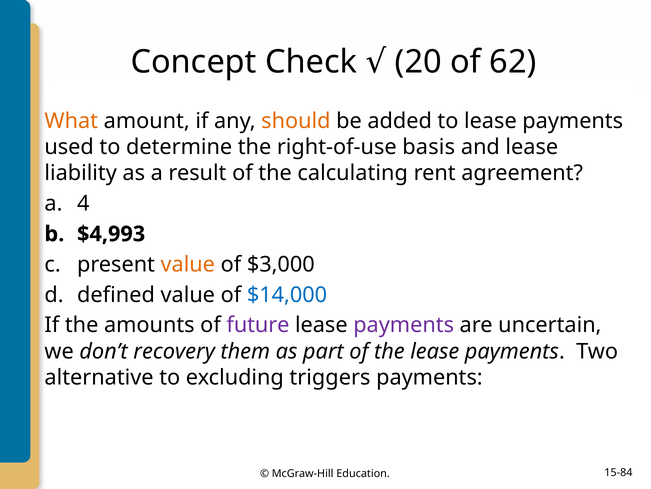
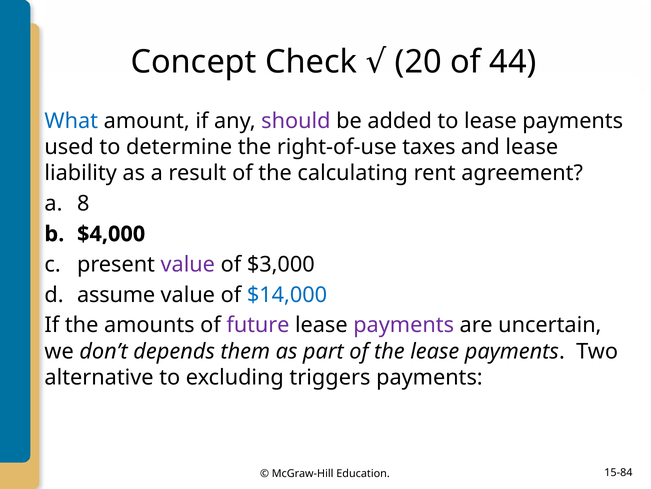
62: 62 -> 44
What colour: orange -> blue
should colour: orange -> purple
basis: basis -> taxes
4: 4 -> 8
$4,993: $4,993 -> $4,000
value at (188, 264) colour: orange -> purple
defined: defined -> assume
recovery: recovery -> depends
